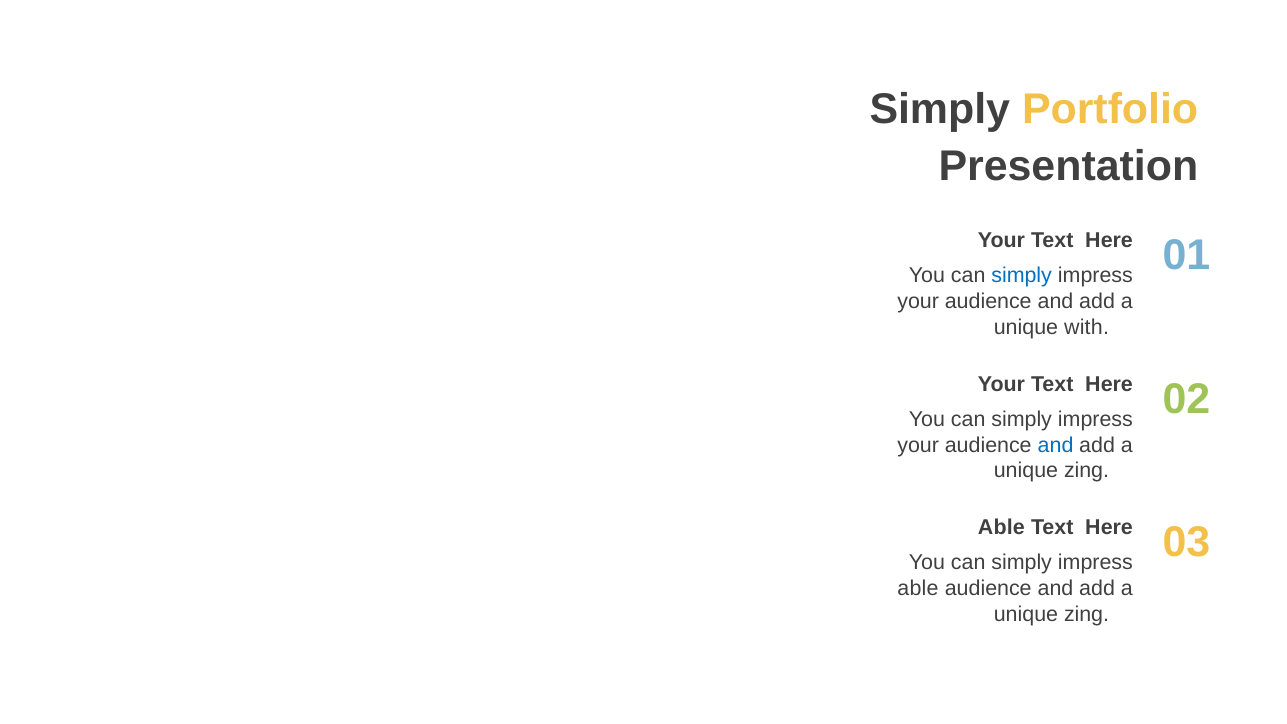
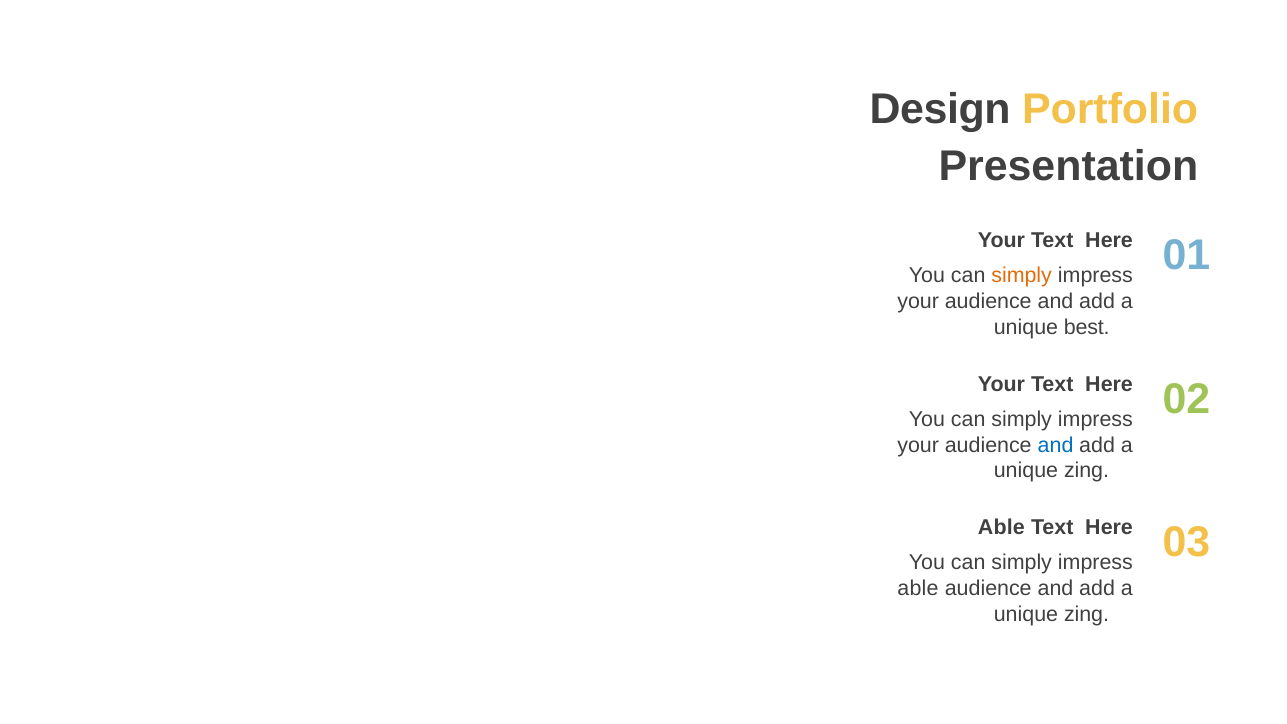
Simply at (940, 109): Simply -> Design
simply at (1022, 276) colour: blue -> orange
with: with -> best
